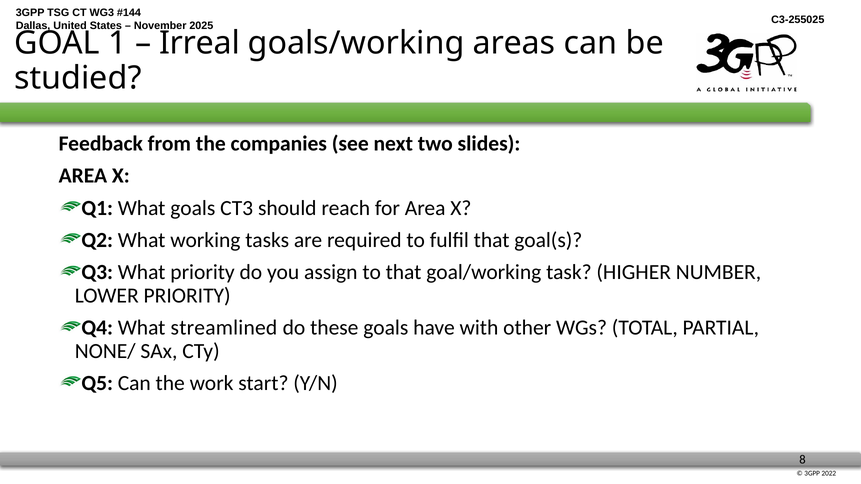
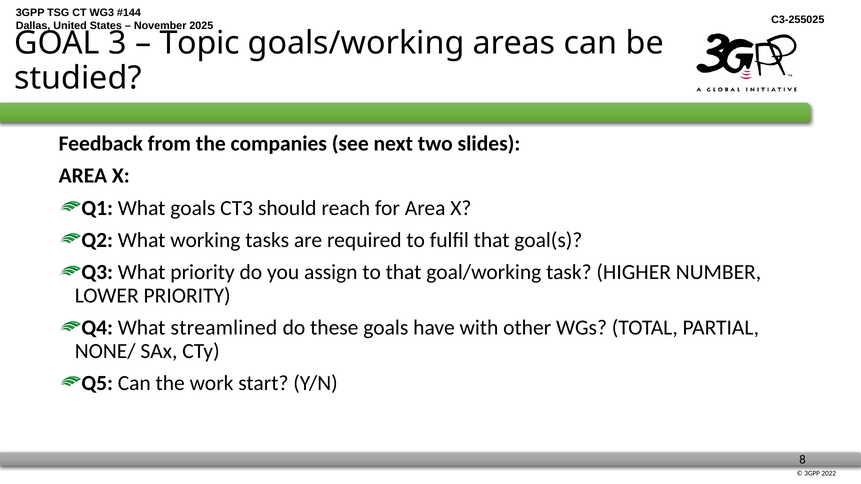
1: 1 -> 3
Irreal: Irreal -> Topic
